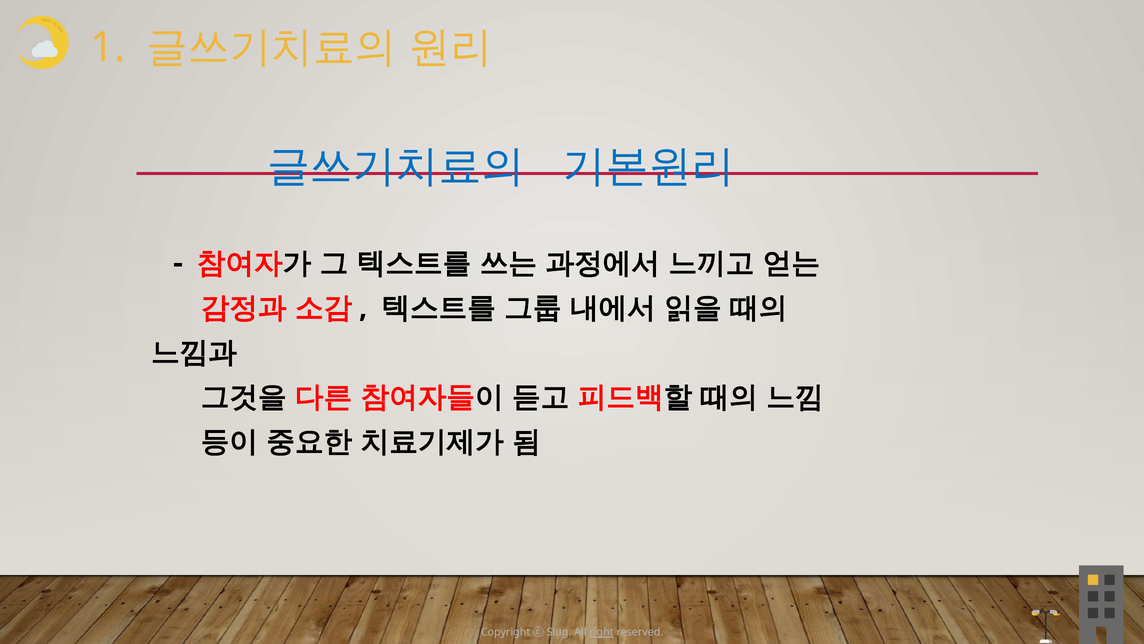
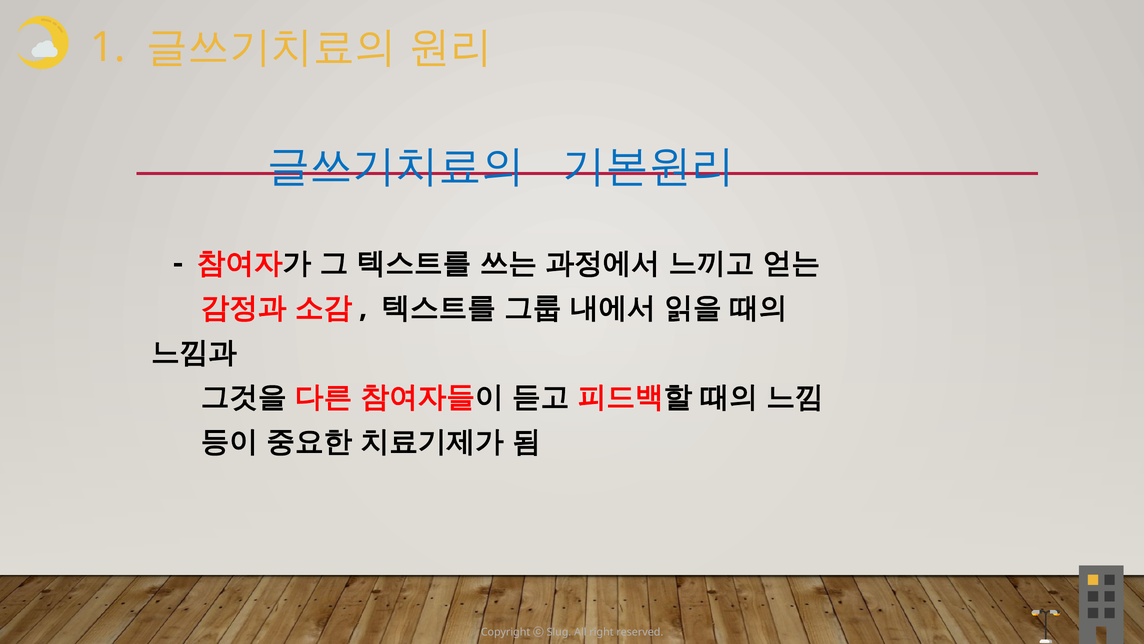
right underline: present -> none
